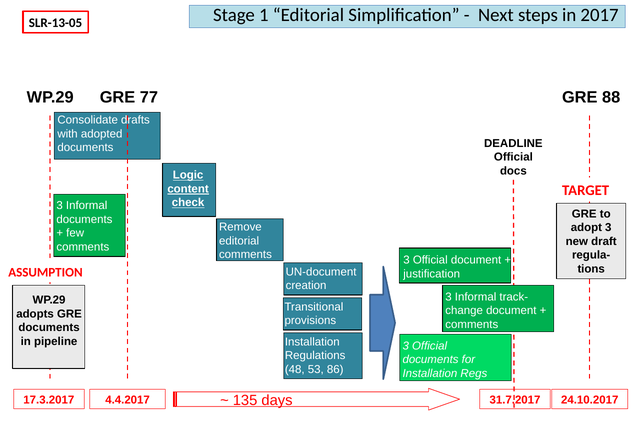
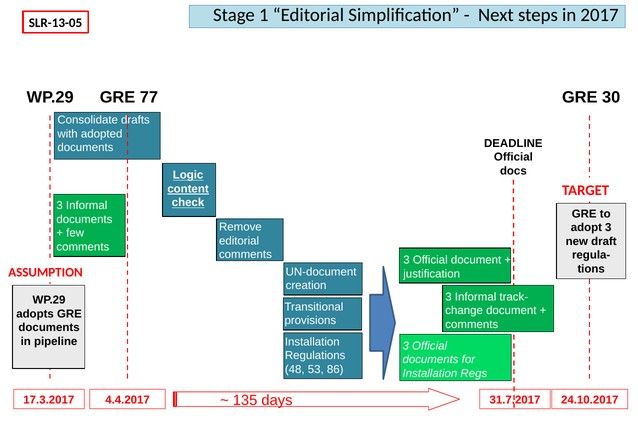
88: 88 -> 30
